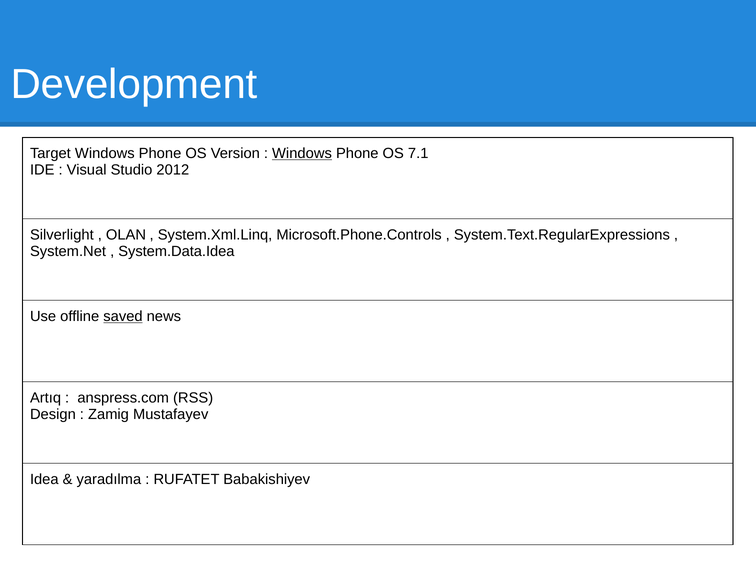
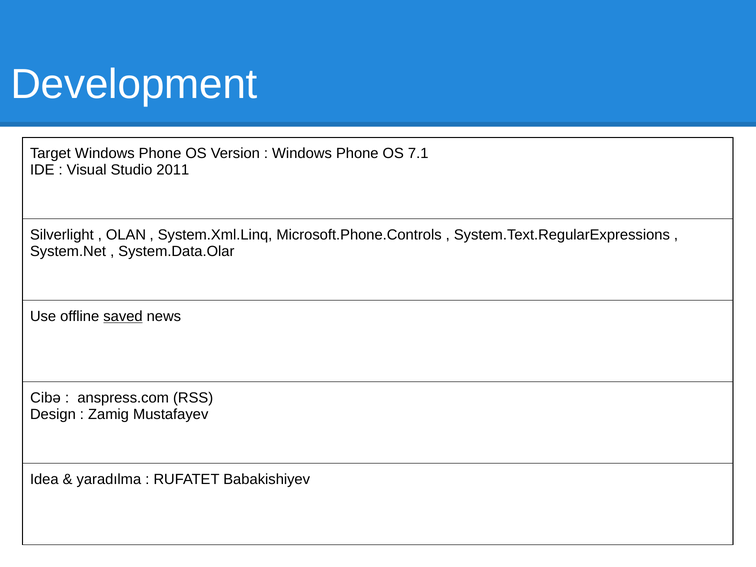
Windows at (302, 153) underline: present -> none
2012: 2012 -> 2011
System.Data.Idea: System.Data.Idea -> System.Data.Olar
Artıq: Artıq -> Cibə
